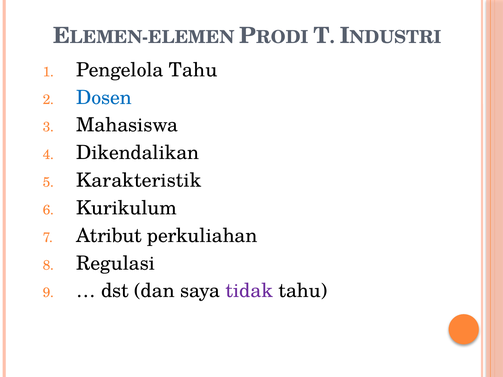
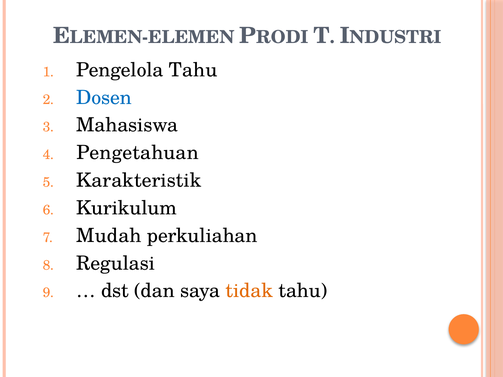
Dikendalikan: Dikendalikan -> Pengetahuan
Atribut: Atribut -> Mudah
tidak colour: purple -> orange
